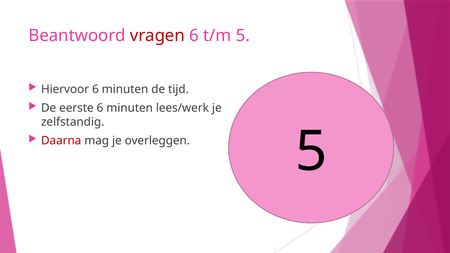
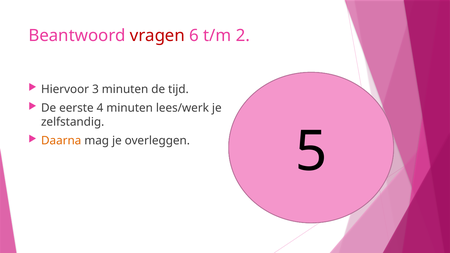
5: 5 -> 2
Hiervoor 6: 6 -> 3
eerste 6: 6 -> 4
Daarna colour: red -> orange
